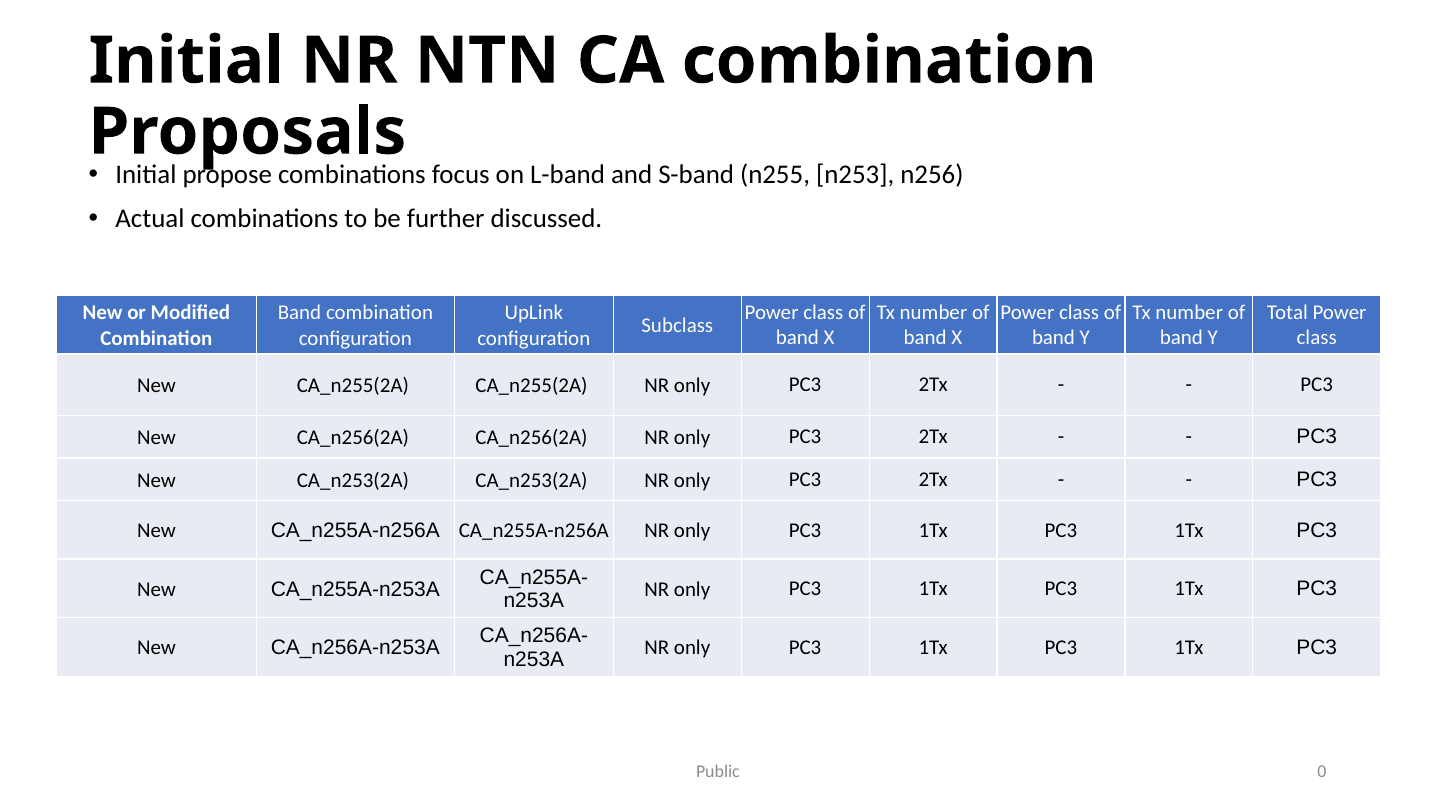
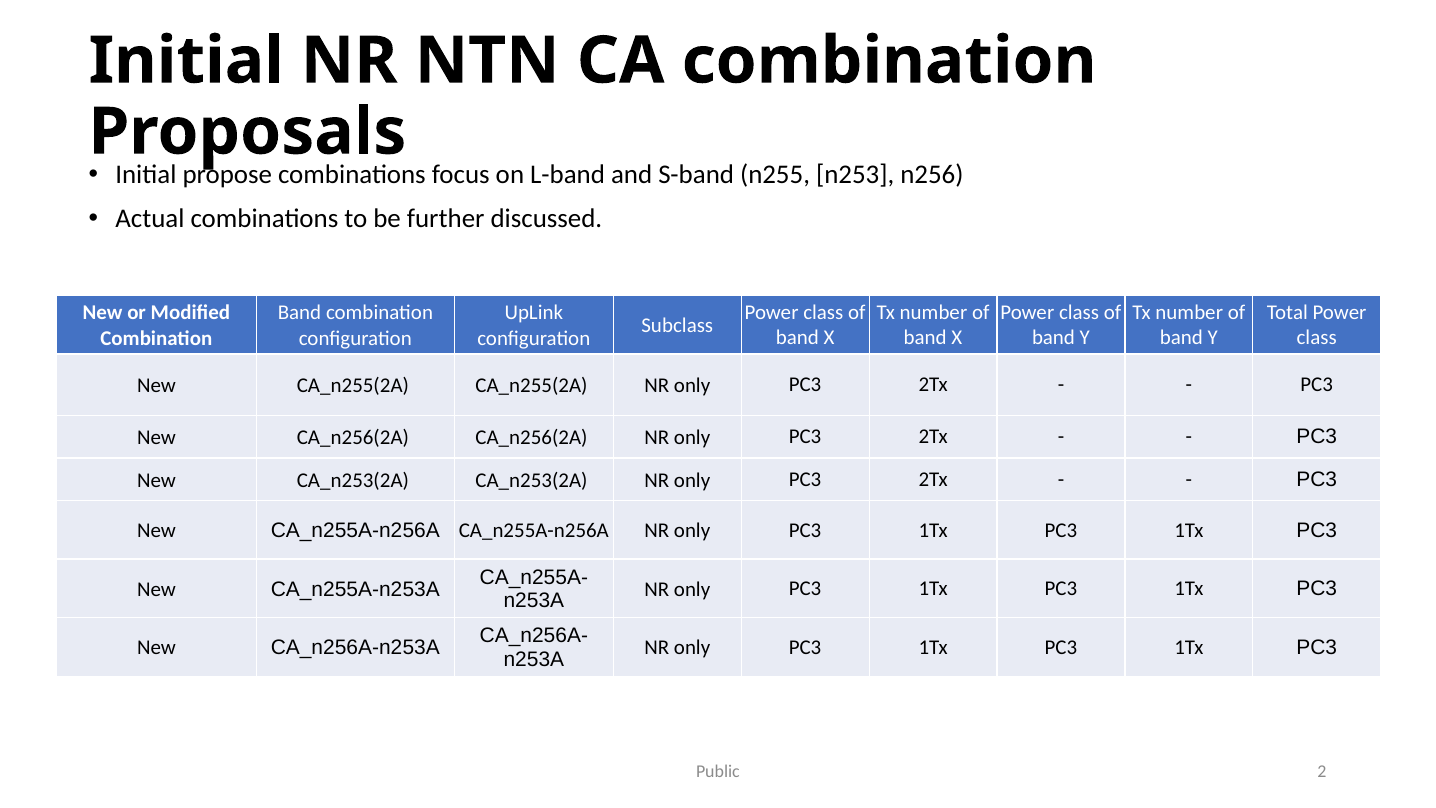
0: 0 -> 2
